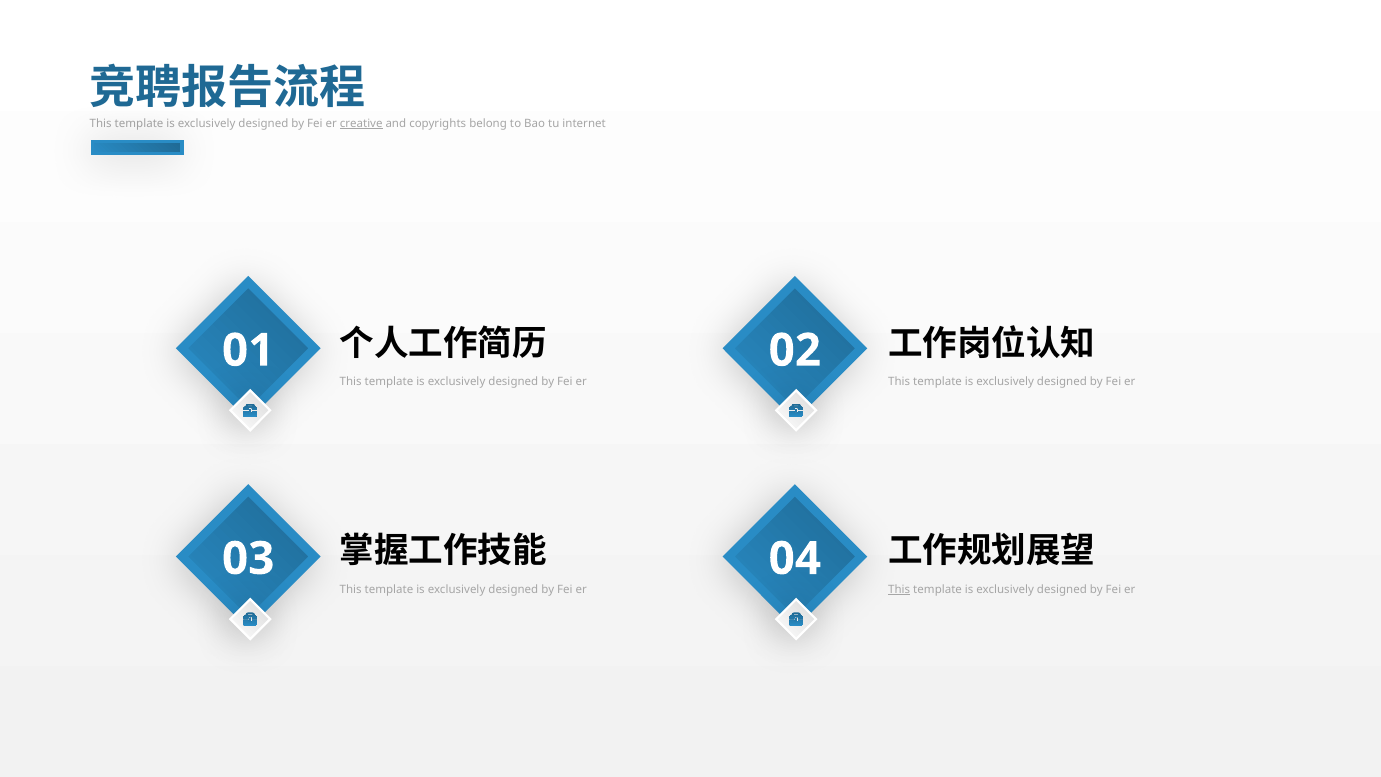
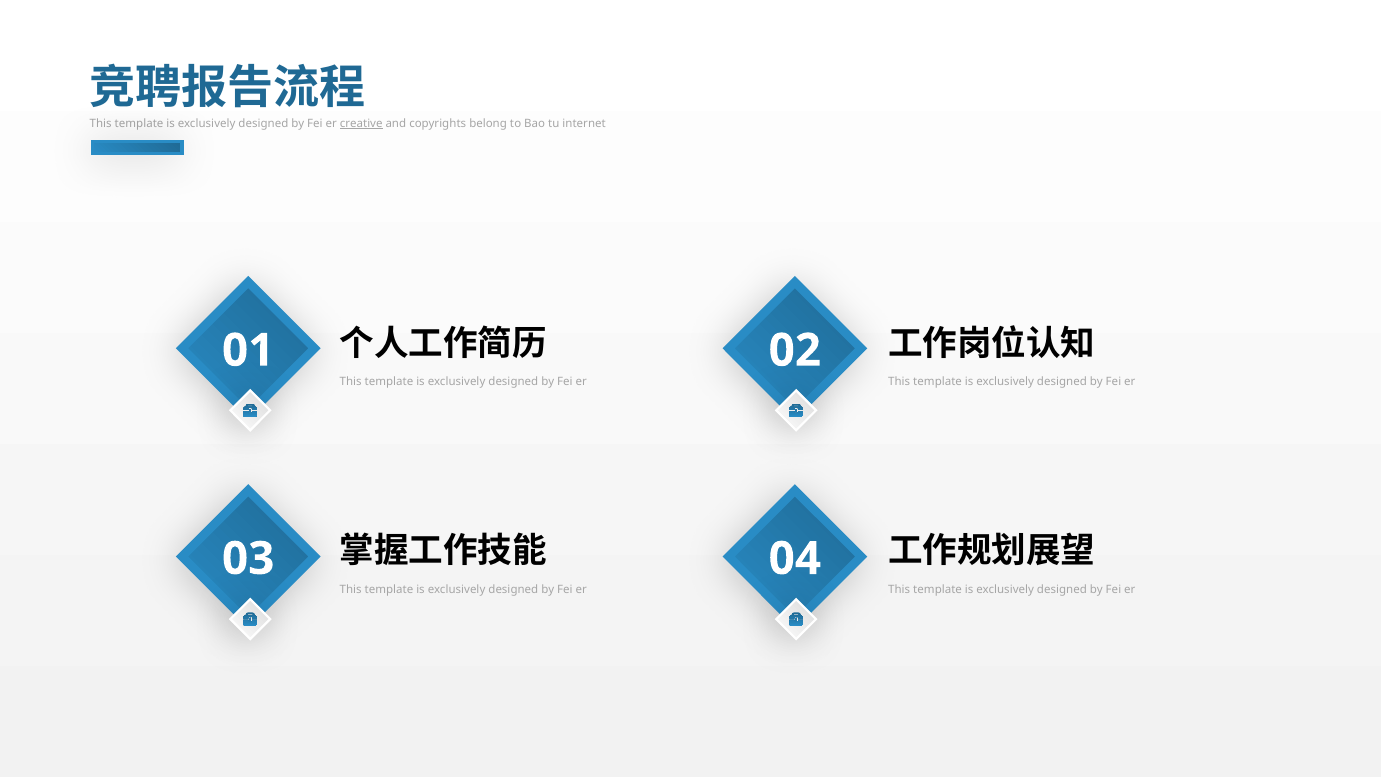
This at (899, 590) underline: present -> none
